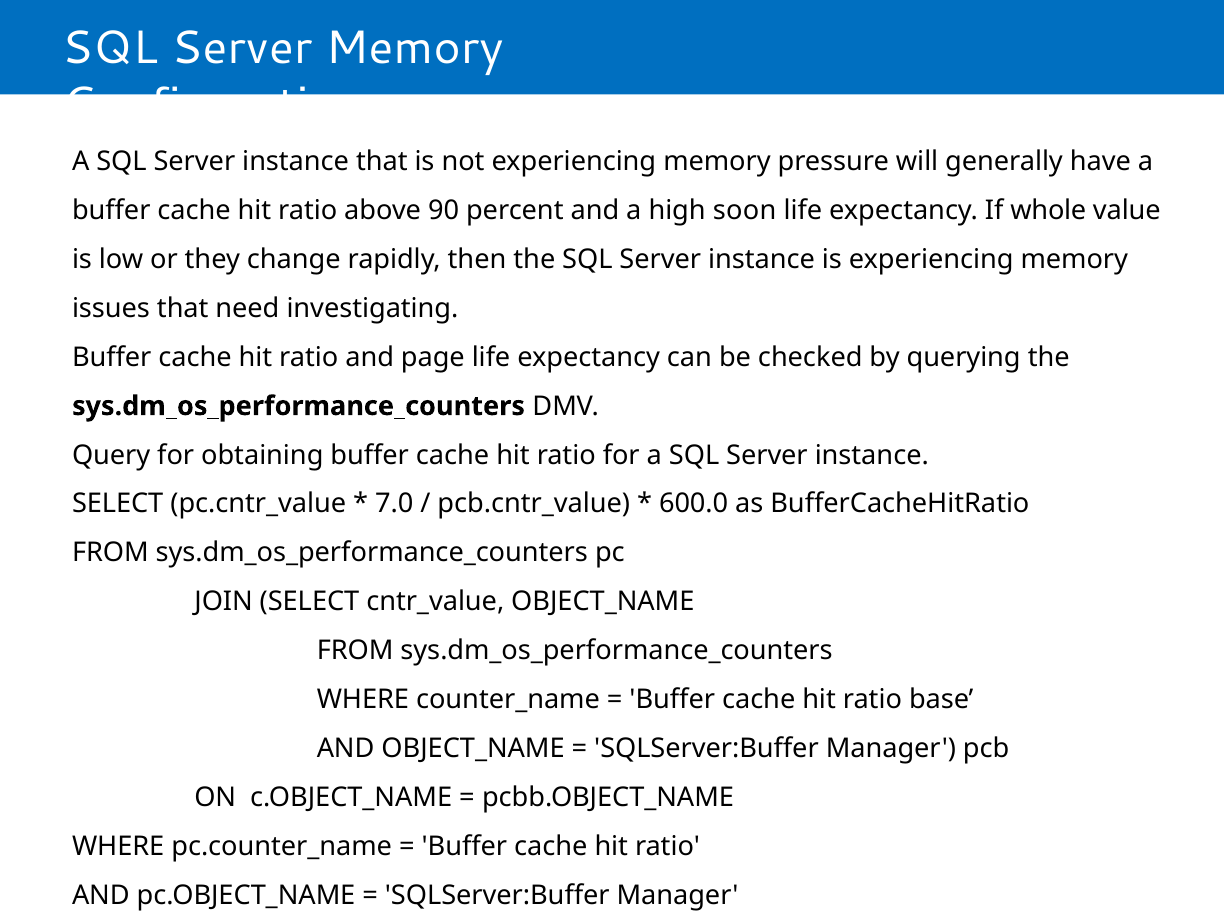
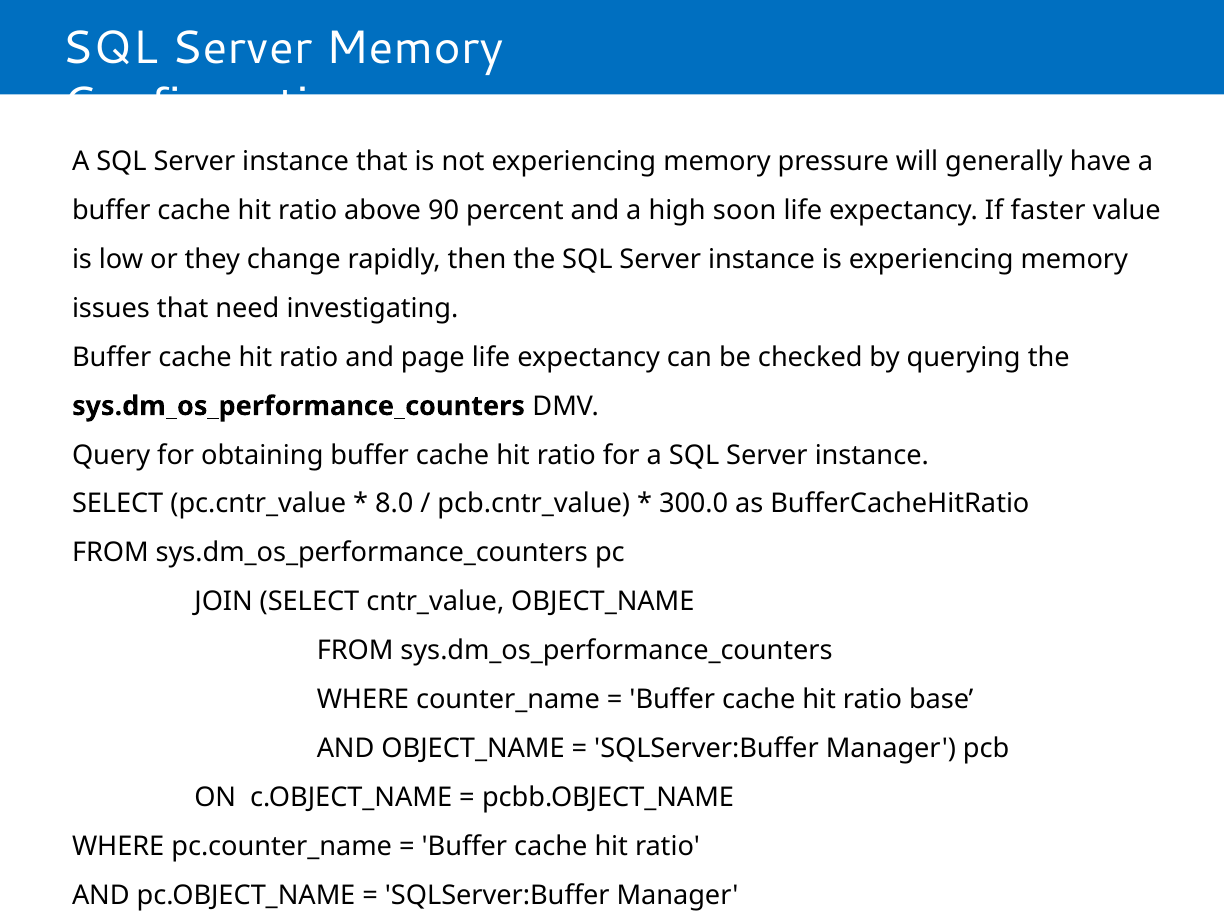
whole: whole -> faster
7.0: 7.0 -> 8.0
600.0: 600.0 -> 300.0
